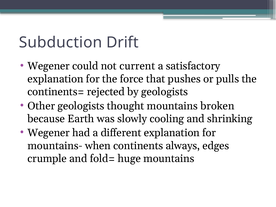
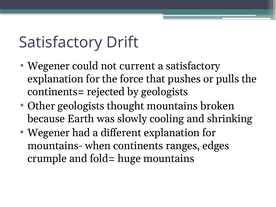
Subduction at (61, 42): Subduction -> Satisfactory
always: always -> ranges
